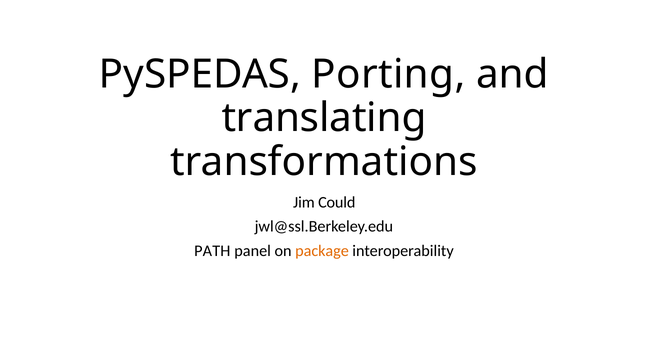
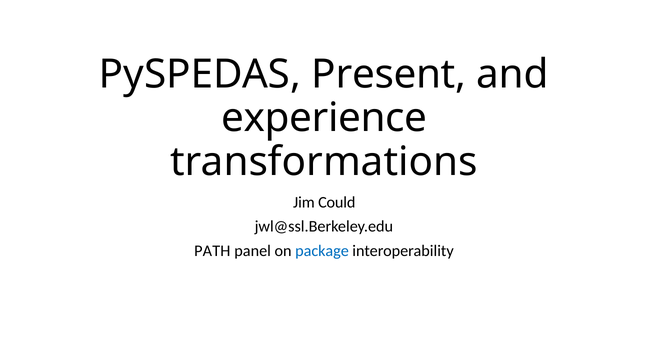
Porting: Porting -> Present
translating: translating -> experience
package colour: orange -> blue
